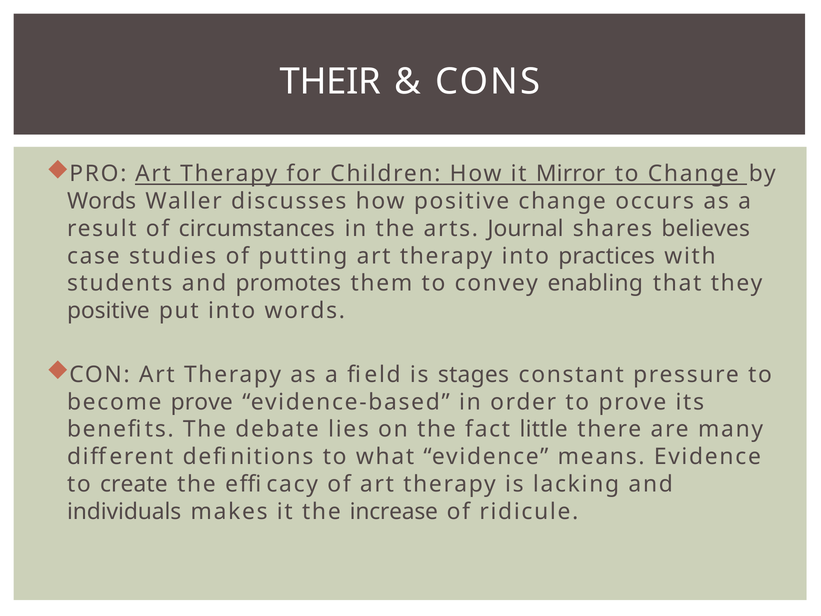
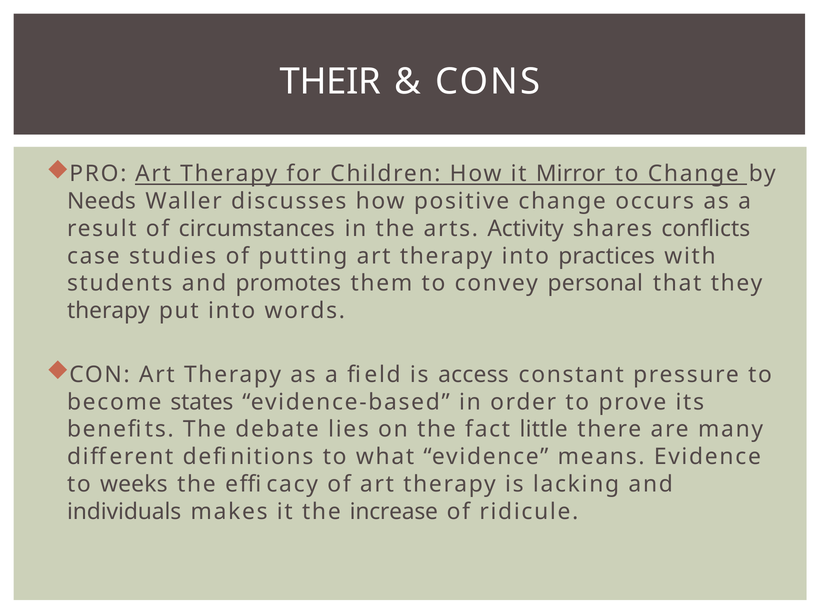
Words at (102, 201): Words -> Needs
Journal: Journal -> Activity
believes: believes -> conflicts
enabling: enabling -> personal
positive at (108, 311): positive -> therapy
stages: stages -> access
become prove: prove -> states
create: create -> weeks
